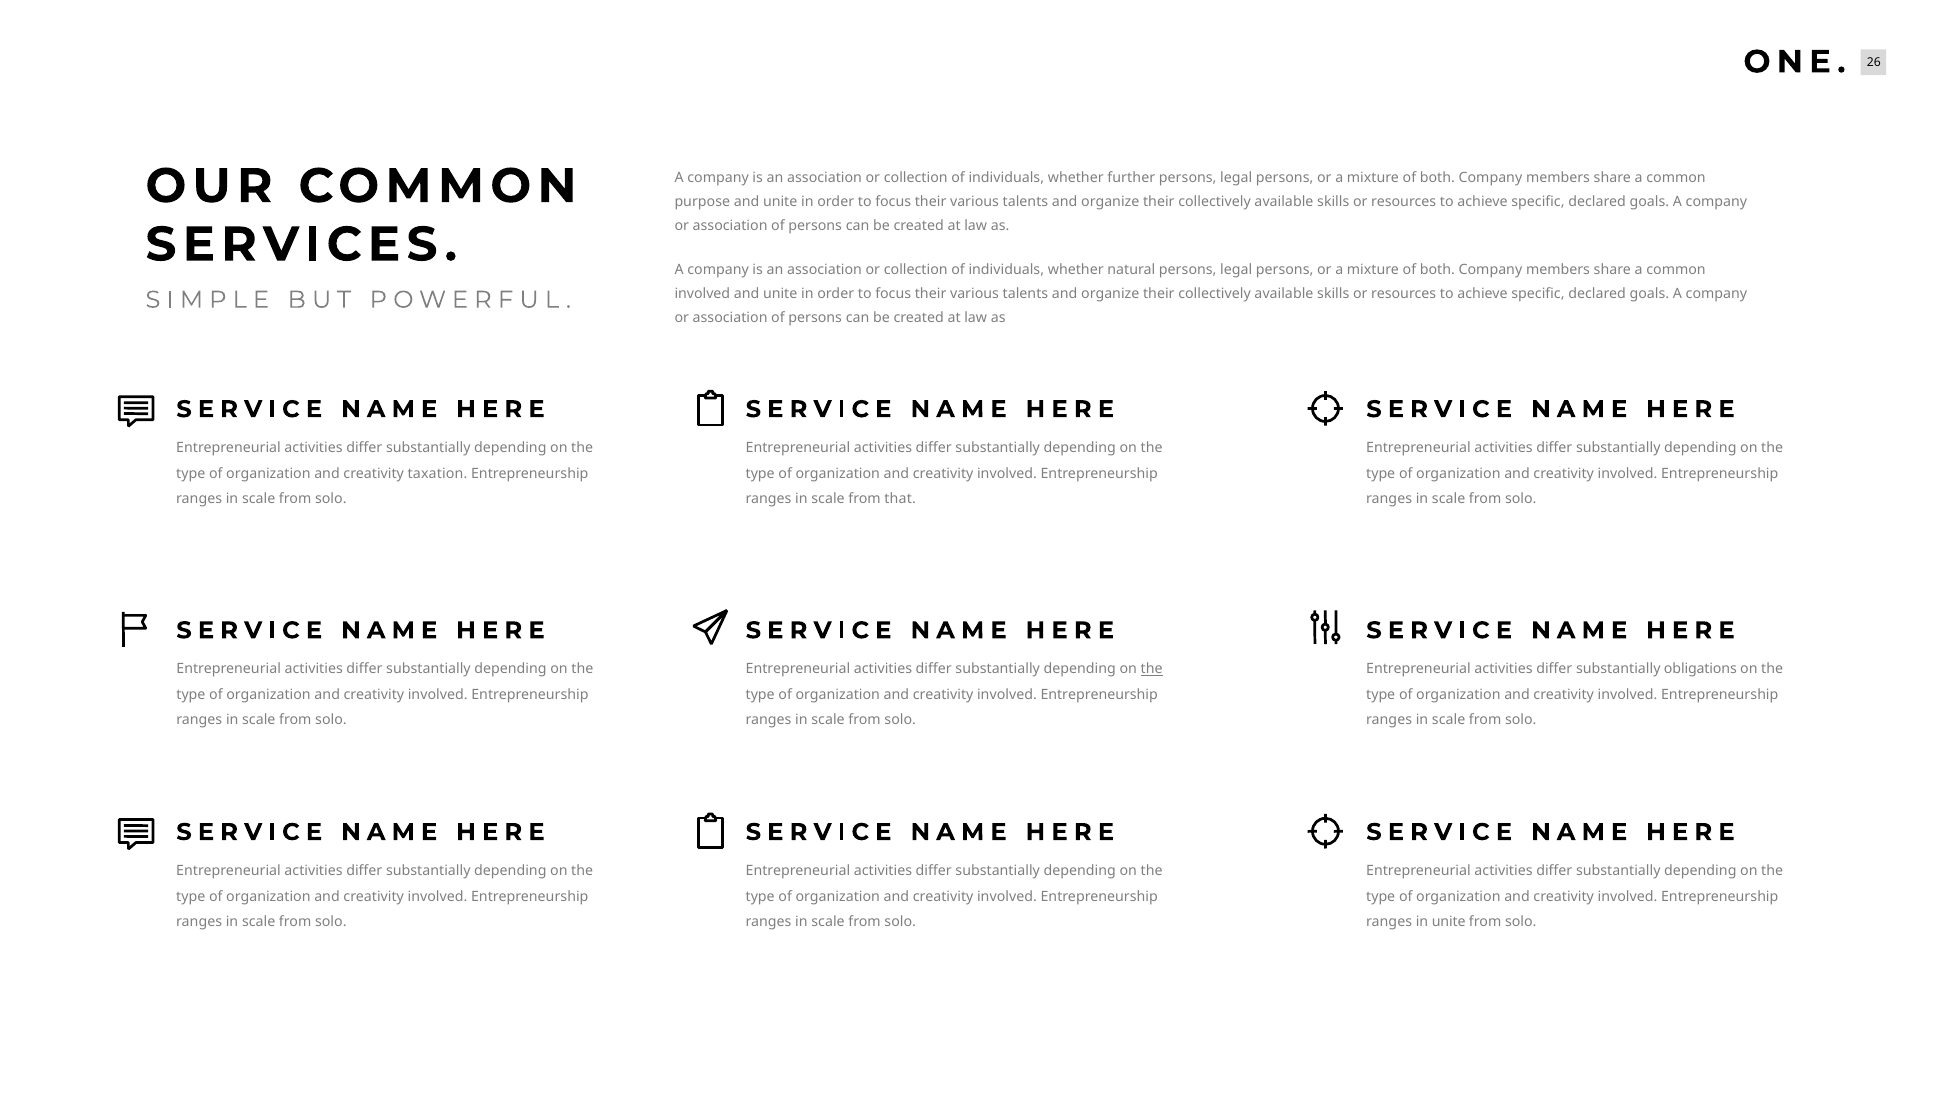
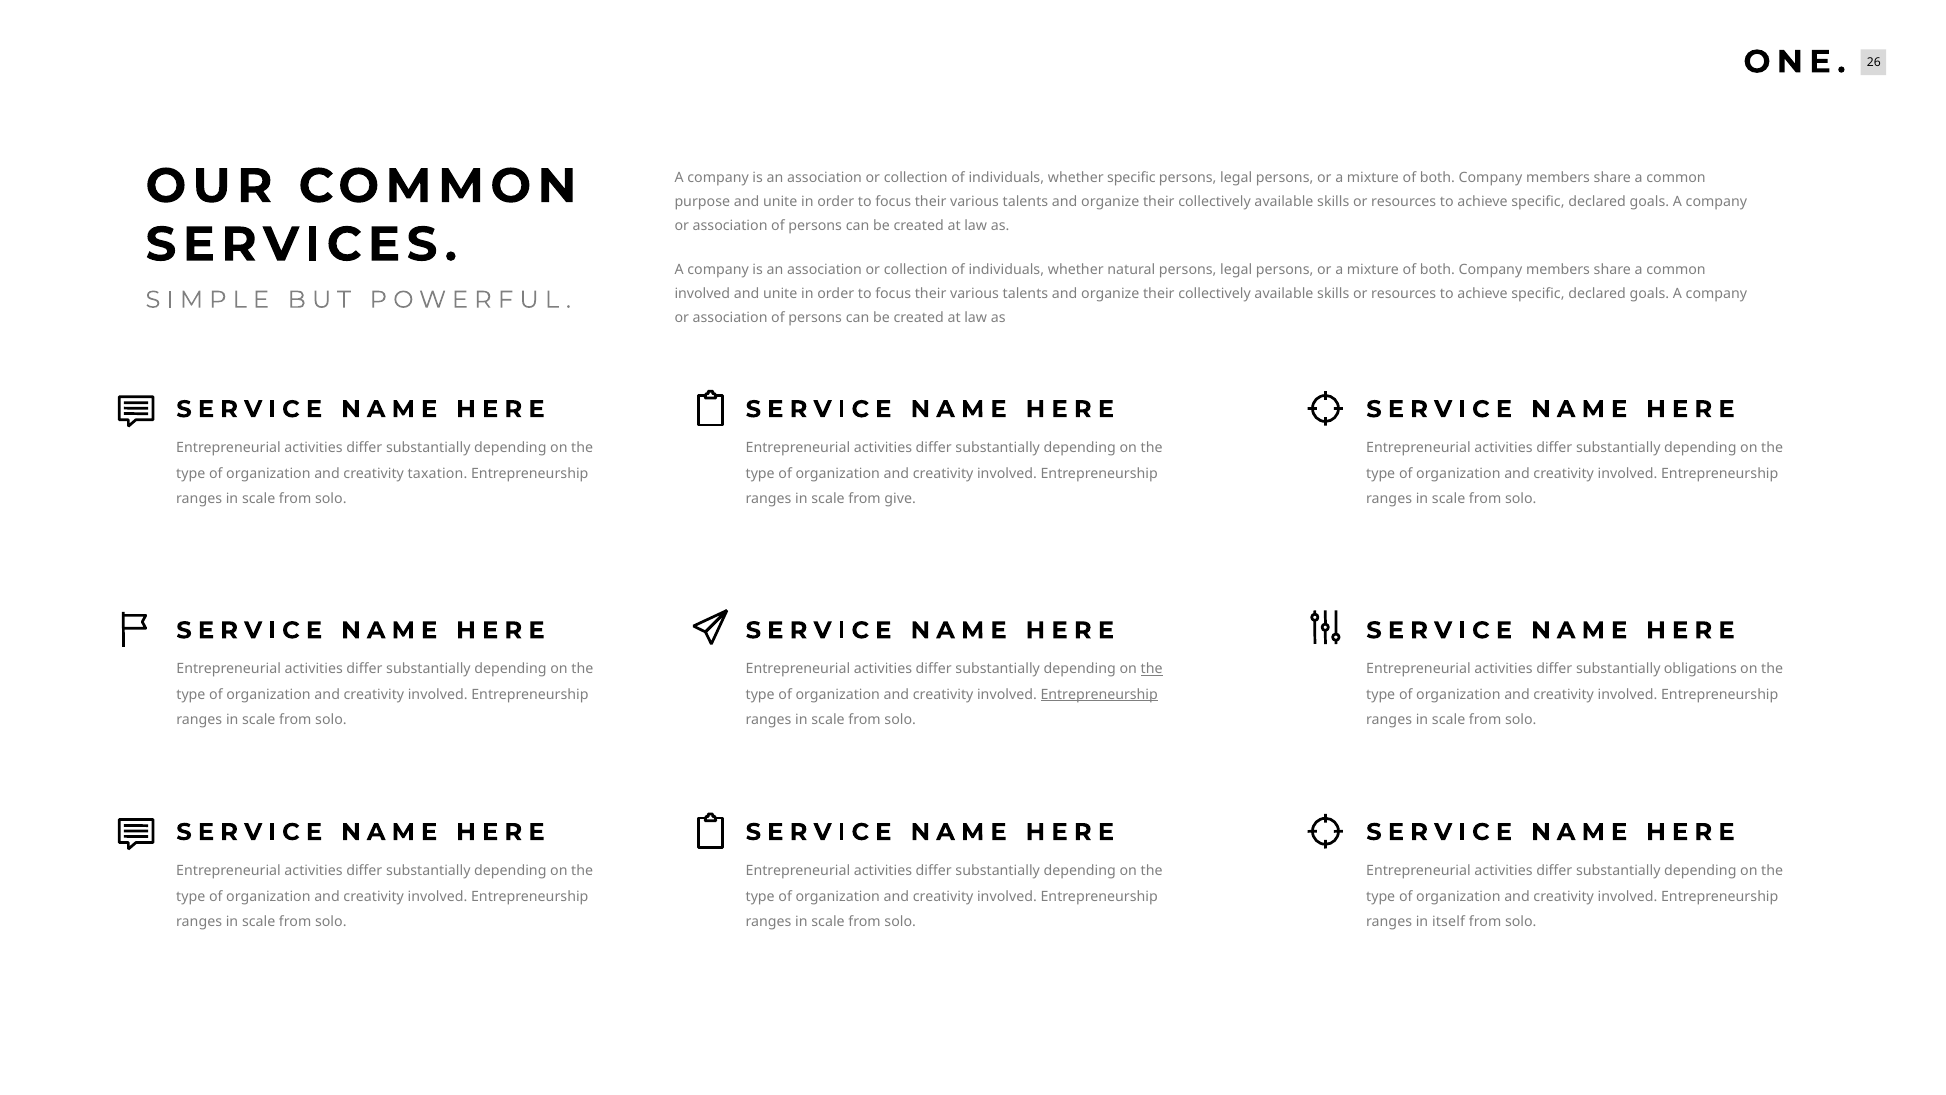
whether further: further -> specific
that: that -> give
Entrepreneurship at (1099, 695) underline: none -> present
in unite: unite -> itself
